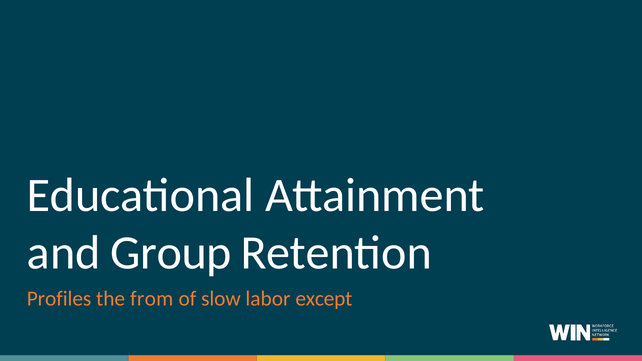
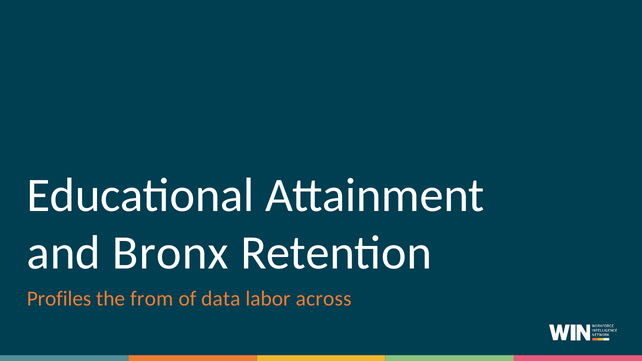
Group: Group -> Bronx
slow: slow -> data
except: except -> across
